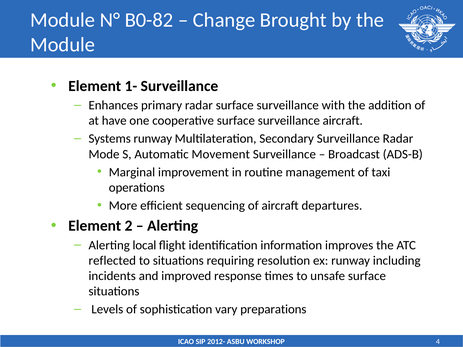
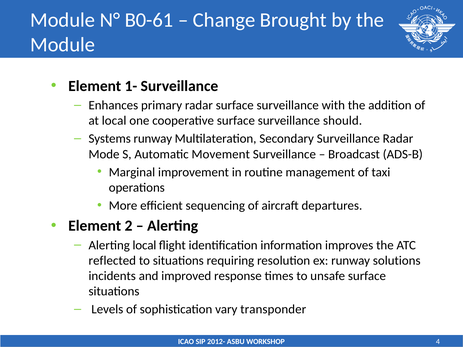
B0-82: B0-82 -> B0-61
at have: have -> local
surveillance aircraft: aircraft -> should
including: including -> solutions
preparations: preparations -> transponder
